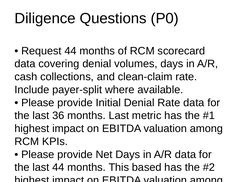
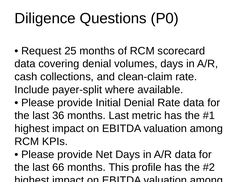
Request 44: 44 -> 25
last 44: 44 -> 66
based: based -> profile
